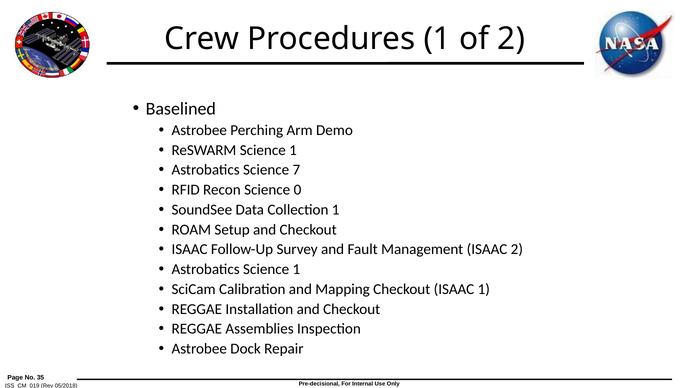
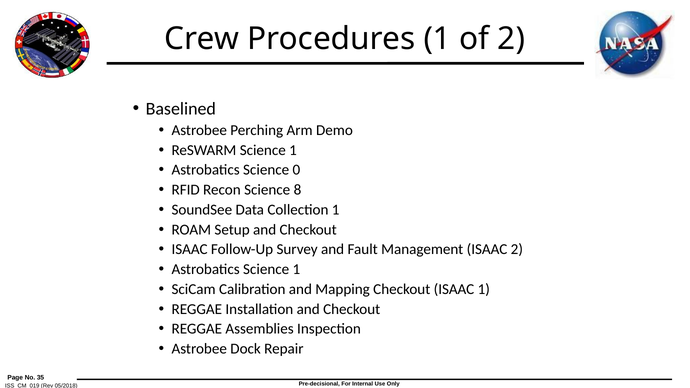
7: 7 -> 0
0: 0 -> 8
